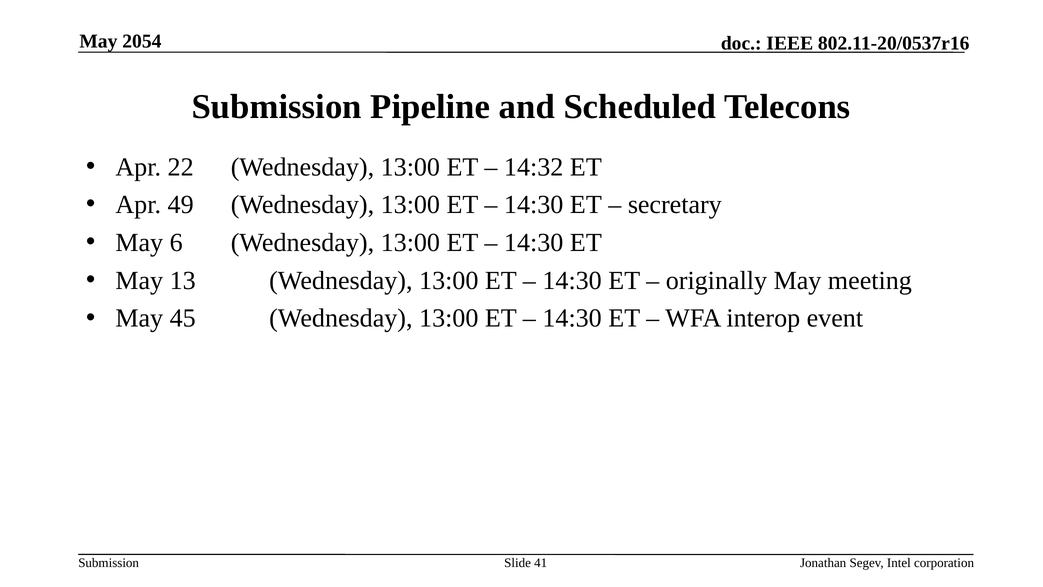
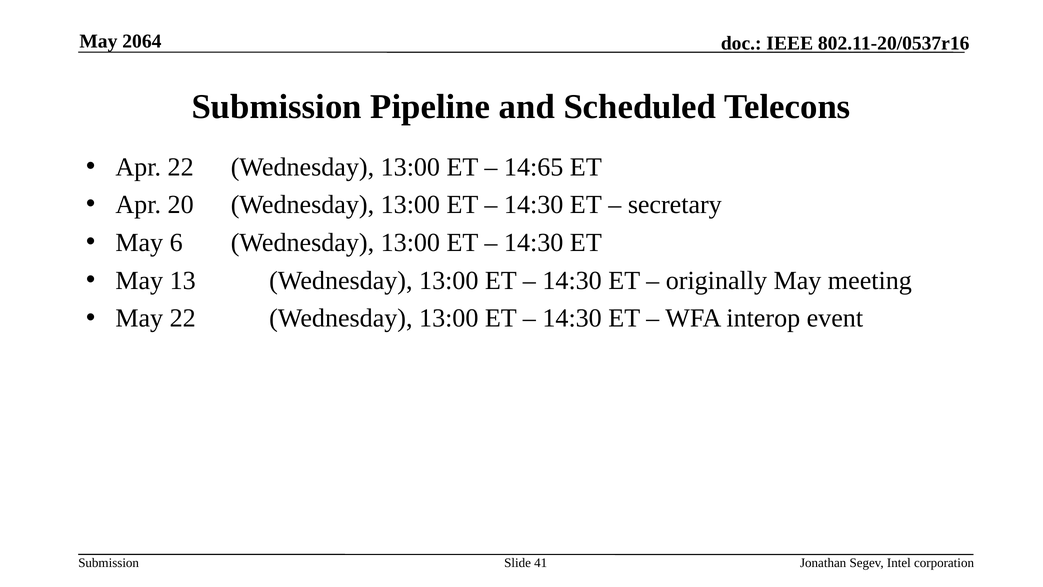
2054: 2054 -> 2064
14:32: 14:32 -> 14:65
49: 49 -> 20
May 45: 45 -> 22
